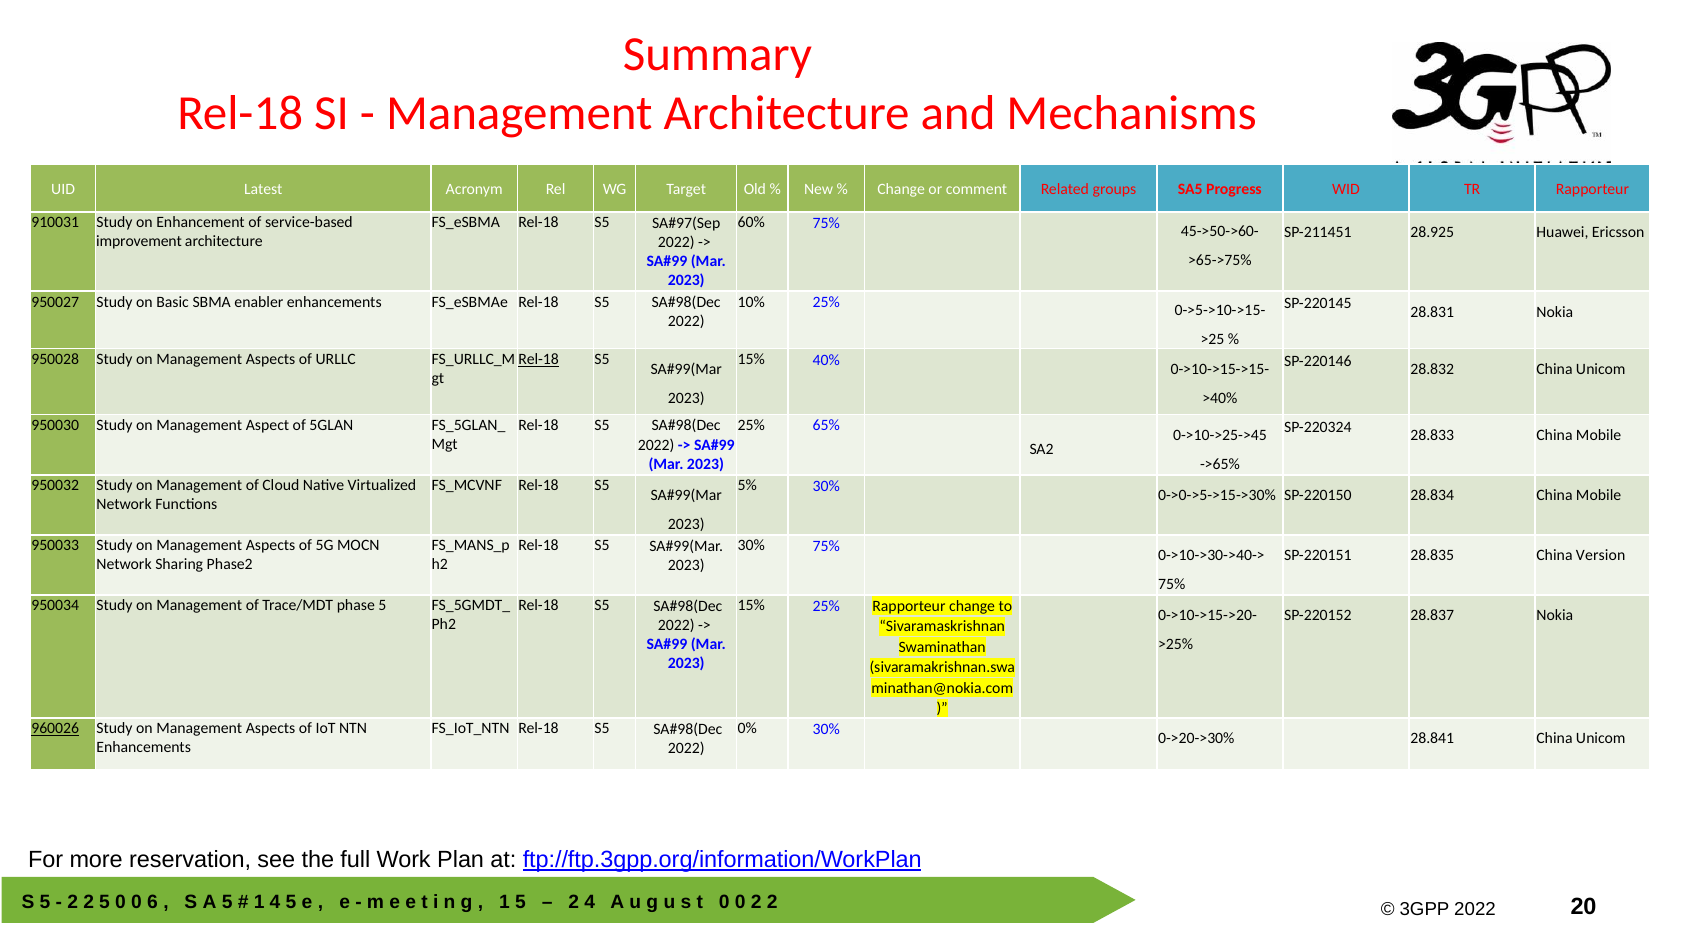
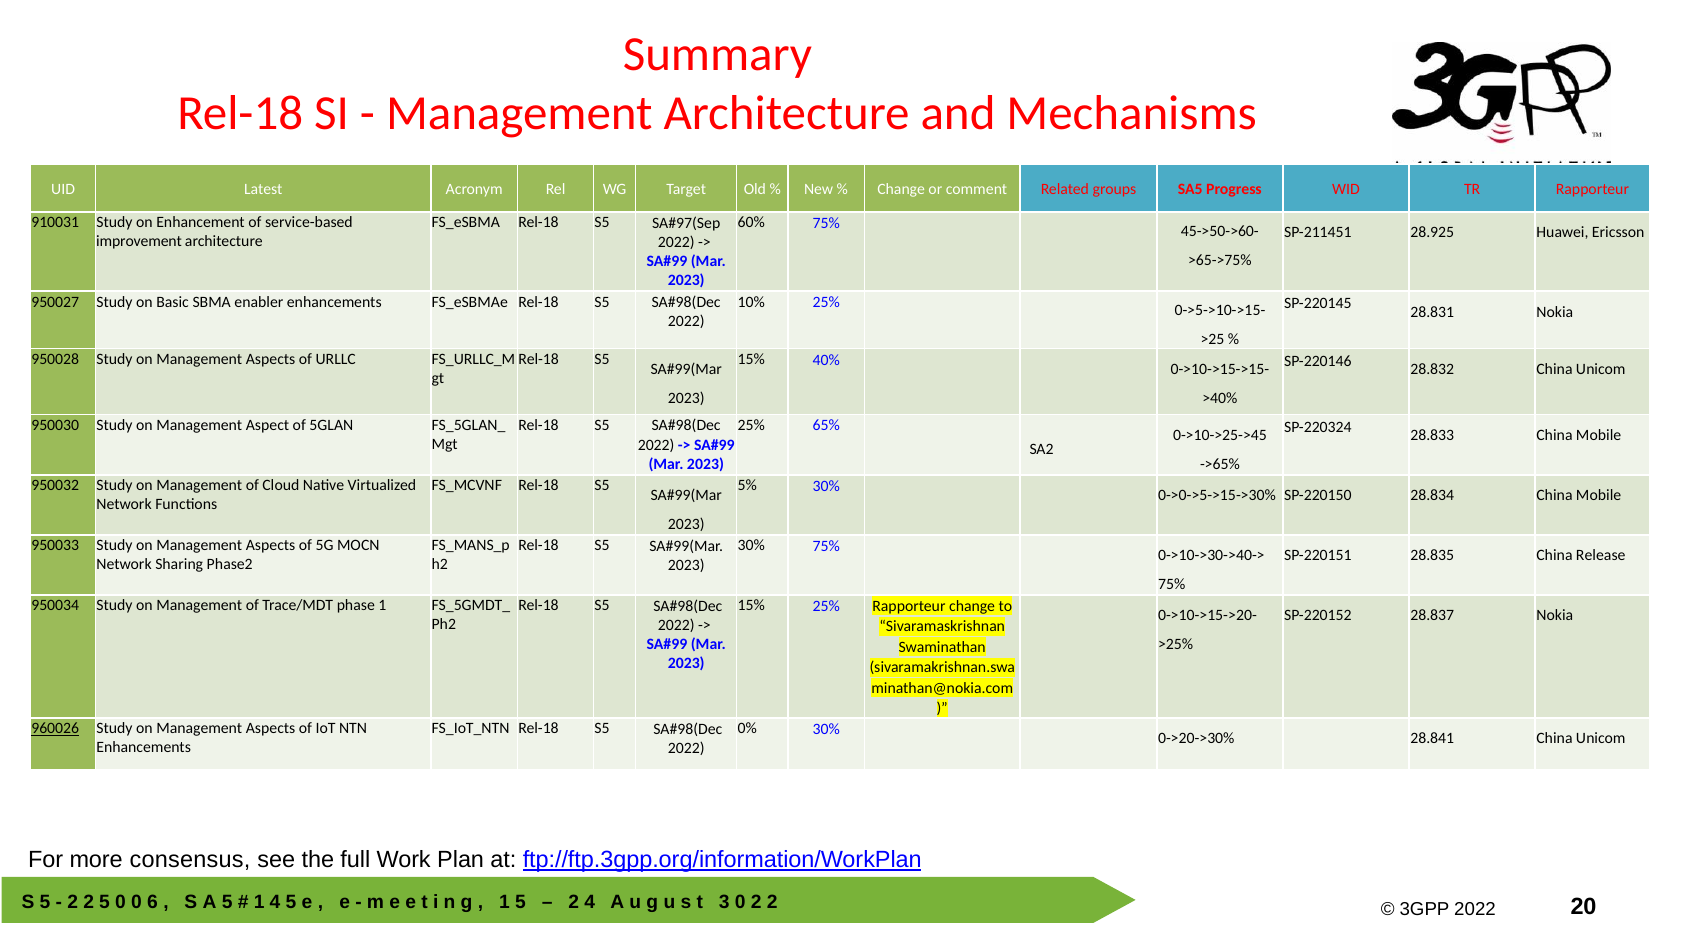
Rel-18 at (539, 360) underline: present -> none
Version: Version -> Release
phase 5: 5 -> 1
reservation: reservation -> consensus
0 at (724, 903): 0 -> 3
